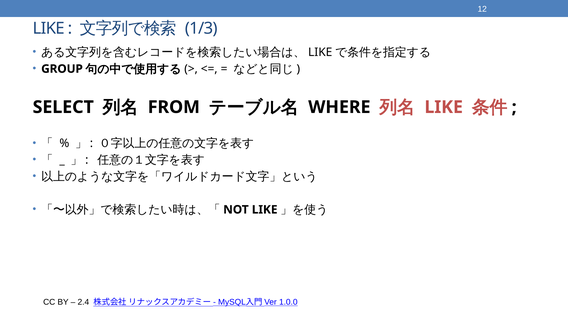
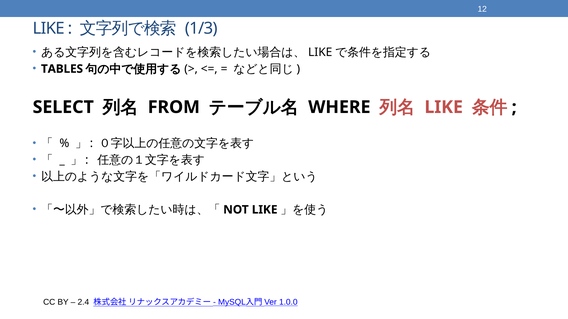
GROUP: GROUP -> TABLES
